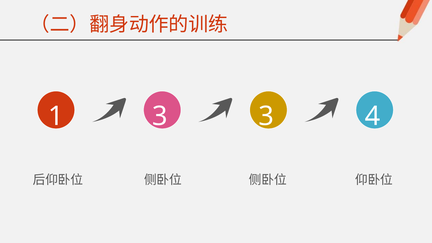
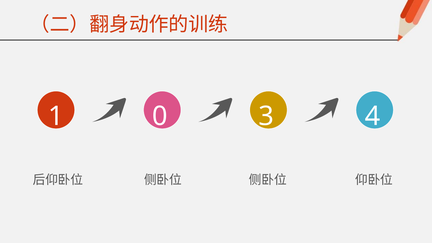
1 3: 3 -> 0
